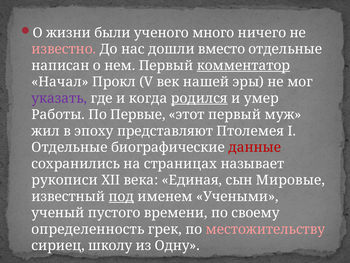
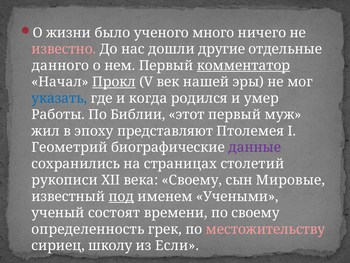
были: были -> было
вместо: вместо -> другие
написан: написан -> данного
Прокл underline: none -> present
указать colour: purple -> blue
родился underline: present -> none
Первые: Первые -> Библии
Отдельные at (70, 147): Отдельные -> Геометрий
данные colour: red -> purple
называет: называет -> столетий
века Единая: Единая -> Своему
пустого: пустого -> состоят
Одну: Одну -> Если
